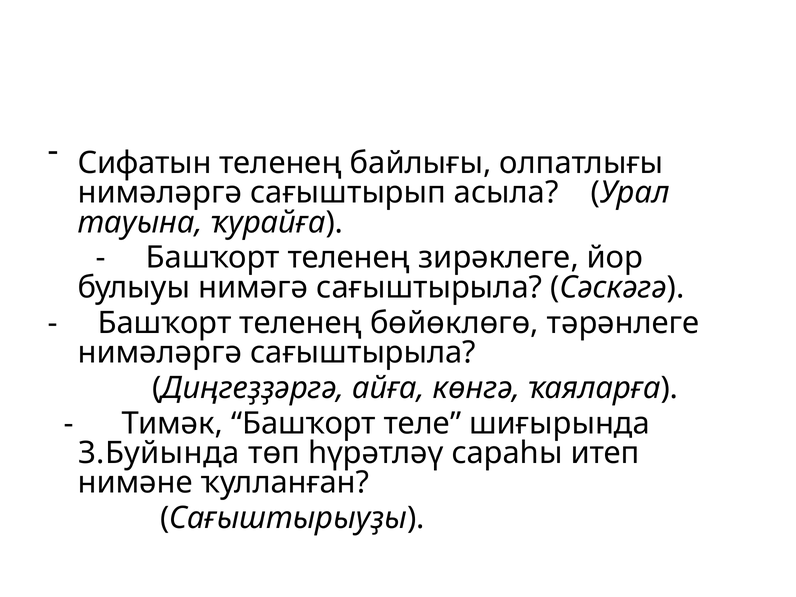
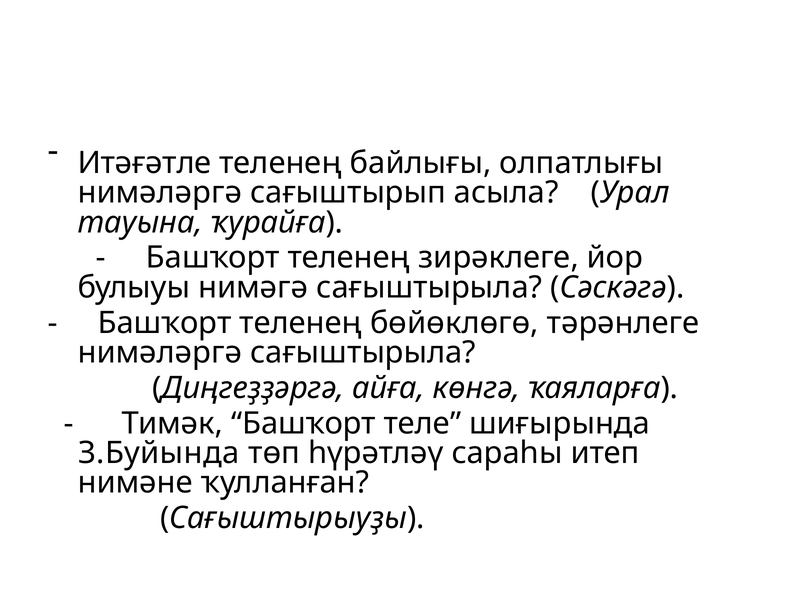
Сифатын: Сифатын -> Итәғәтле
